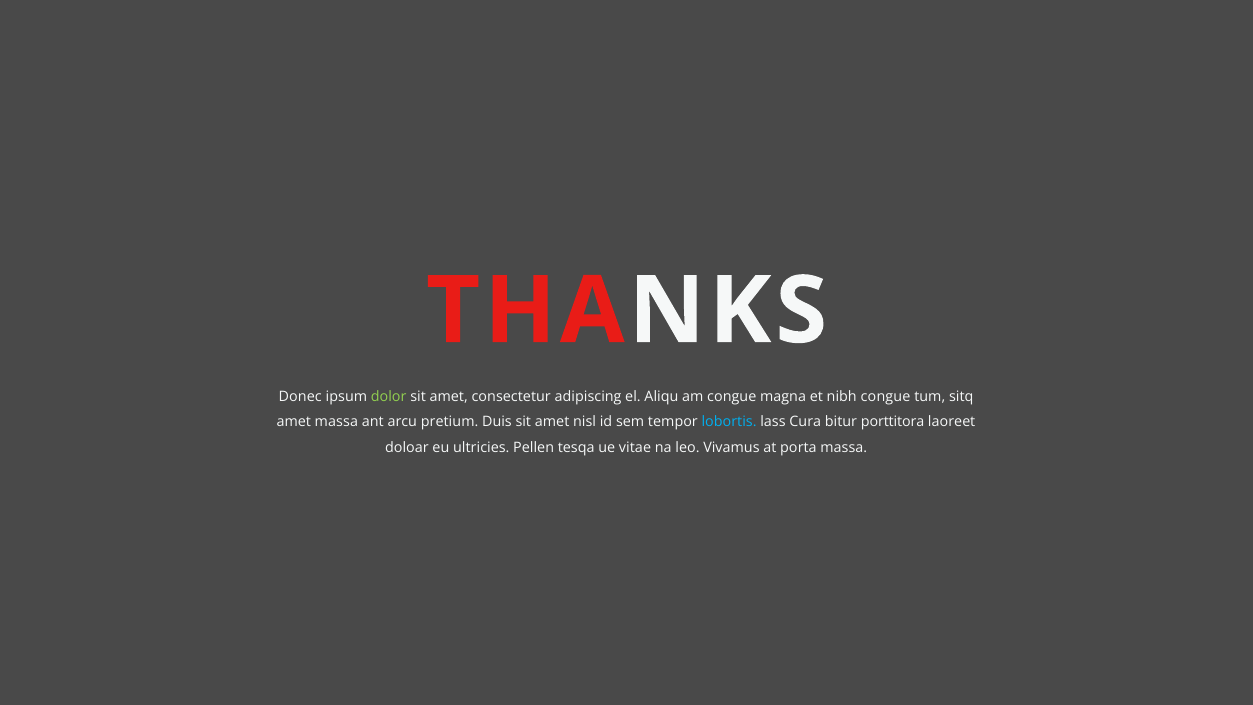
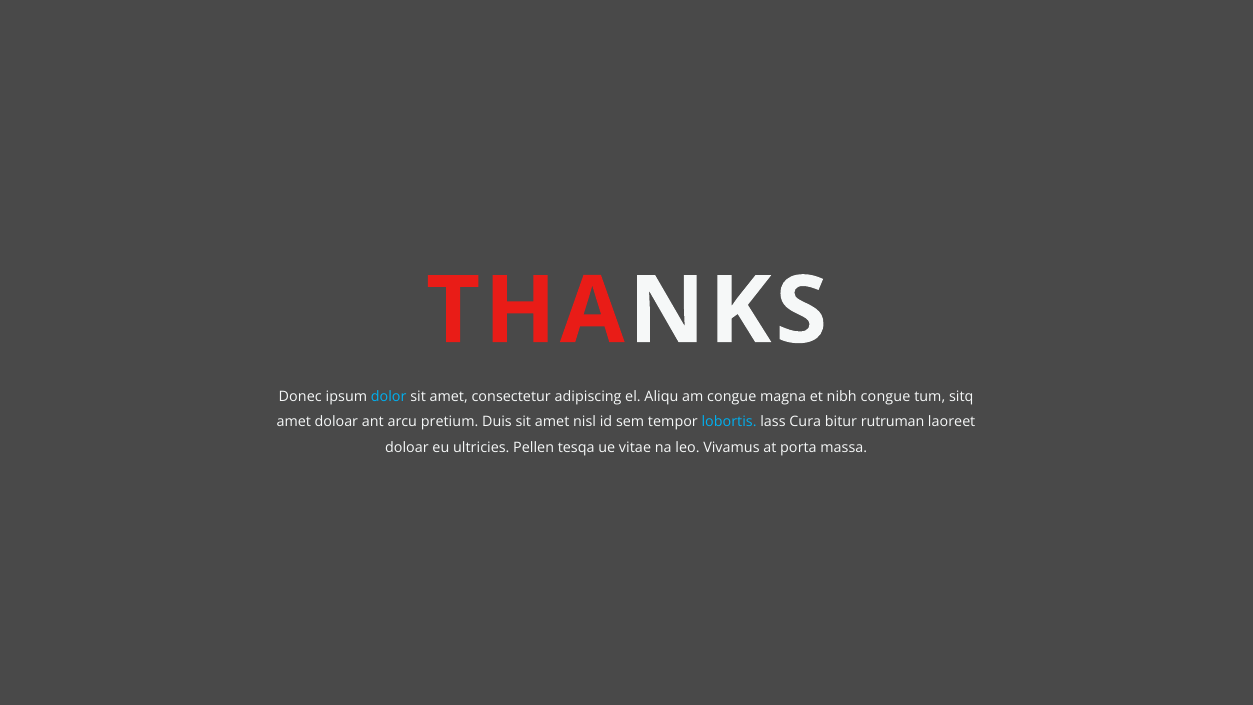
dolor colour: light green -> light blue
amet massa: massa -> doloar
porttitora: porttitora -> rutruman
